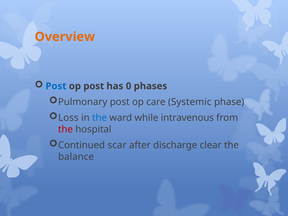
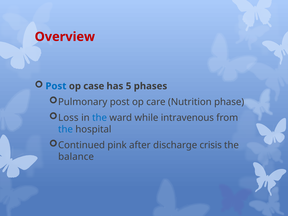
Overview colour: orange -> red
op post: post -> case
0: 0 -> 5
Systemic: Systemic -> Nutrition
the at (65, 129) colour: red -> blue
scar: scar -> pink
clear: clear -> crisis
